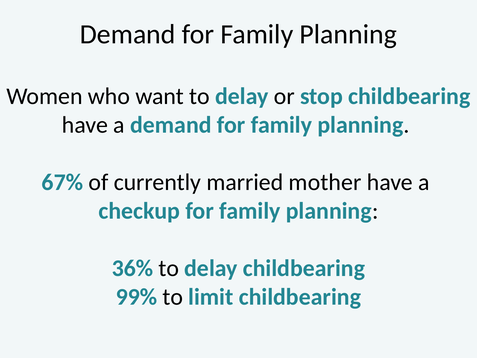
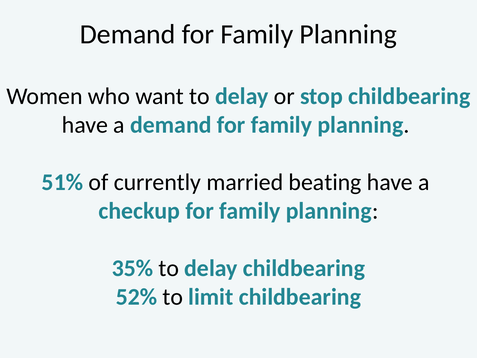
67%: 67% -> 51%
mother: mother -> beating
36%: 36% -> 35%
99%: 99% -> 52%
